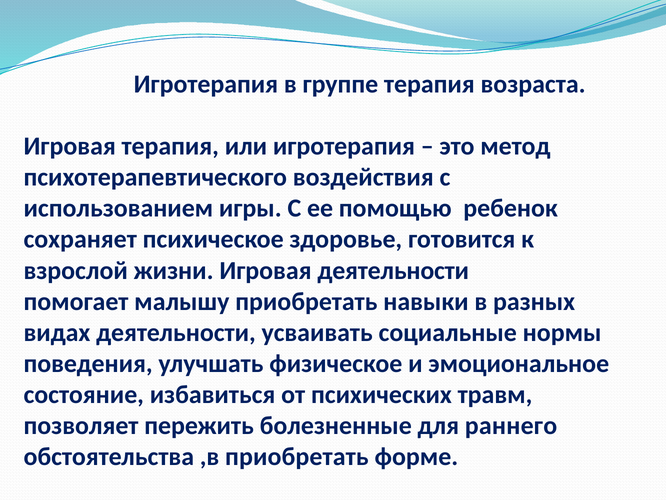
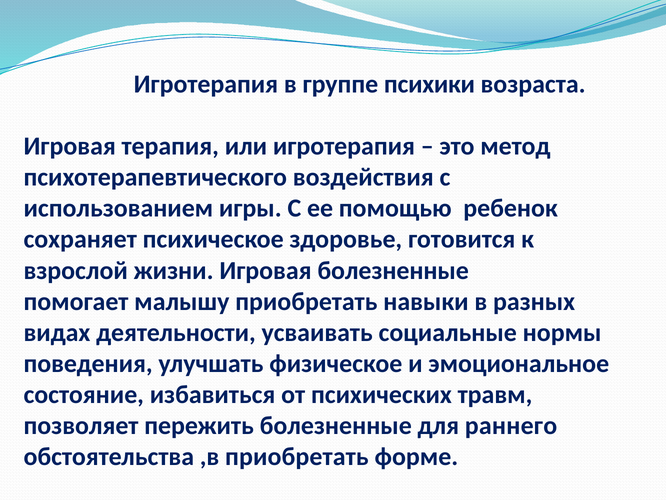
группе терапия: терапия -> психики
Игровая деятельности: деятельности -> болезненные
